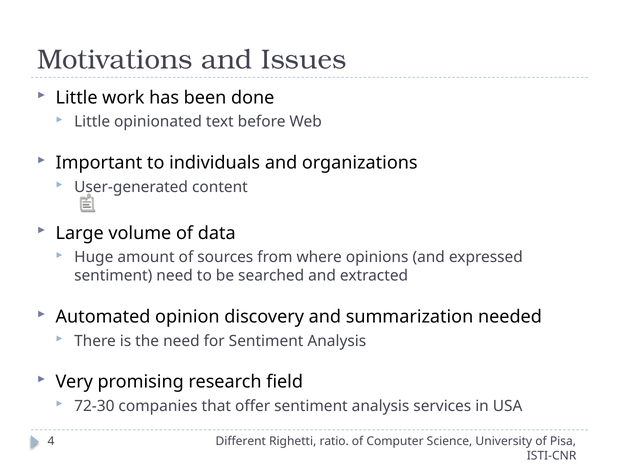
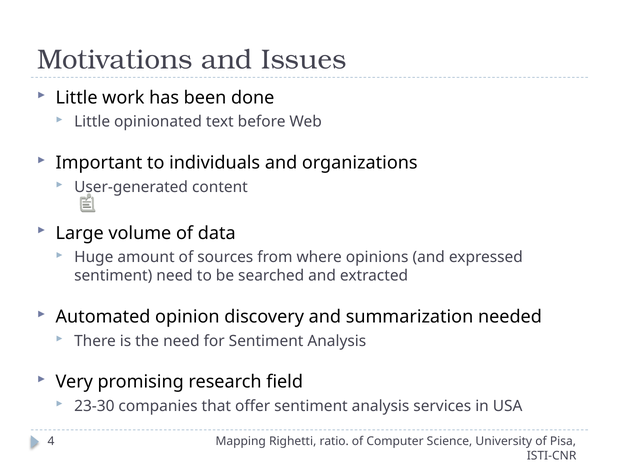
72-30: 72-30 -> 23-30
Different: Different -> Mapping
